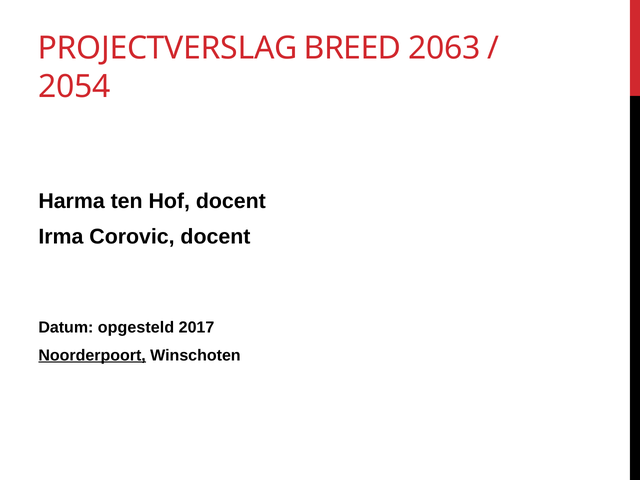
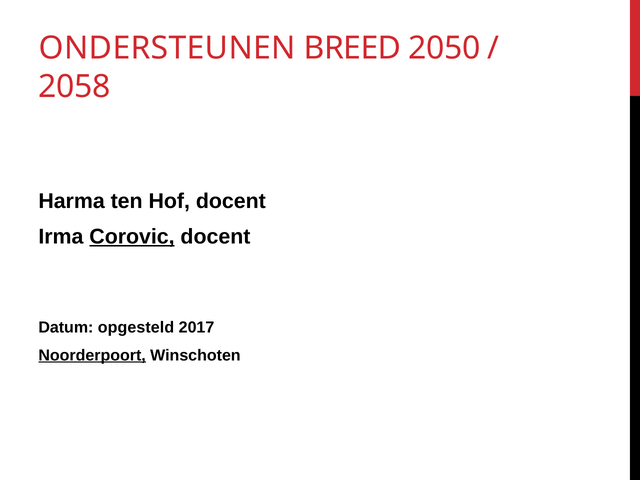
PROJECTVERSLAG: PROJECTVERSLAG -> ONDERSTEUNEN
2063: 2063 -> 2050
2054: 2054 -> 2058
Corovic underline: none -> present
